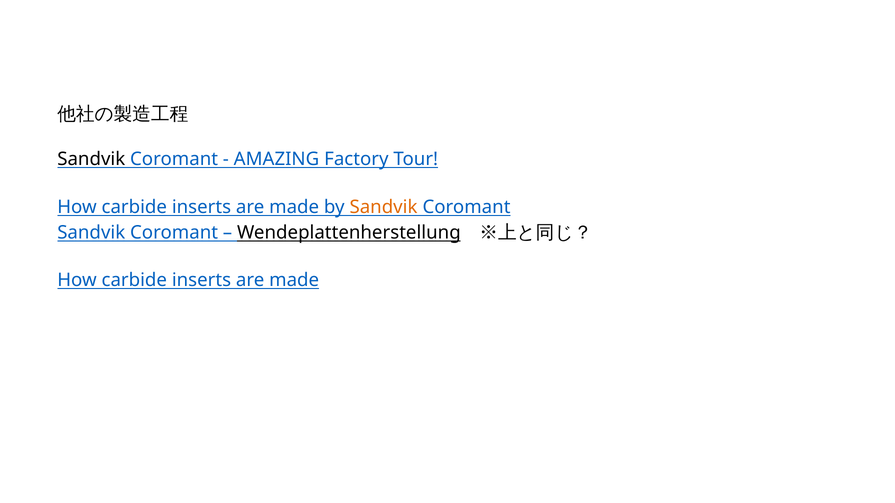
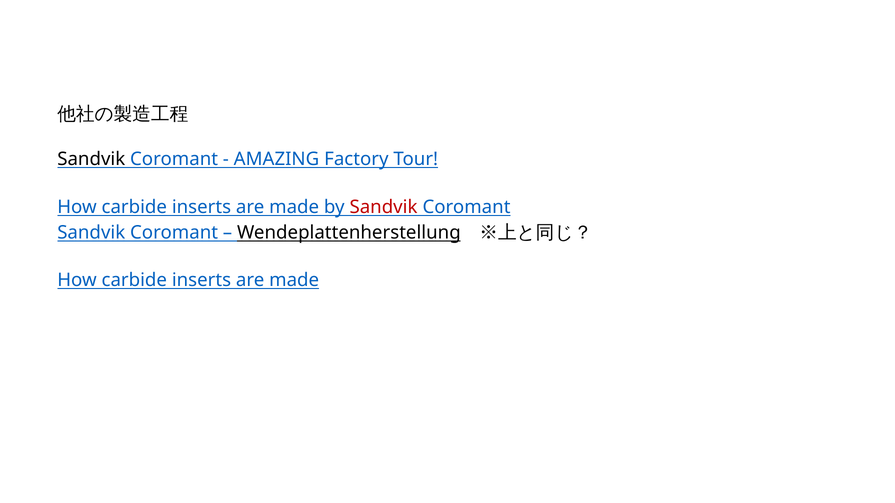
Sandvik at (384, 207) colour: orange -> red
